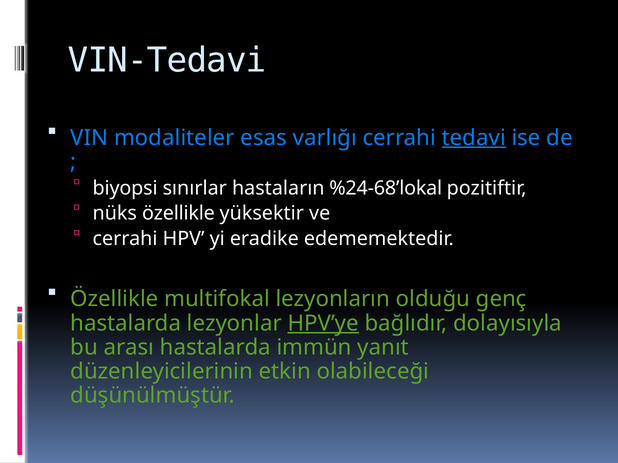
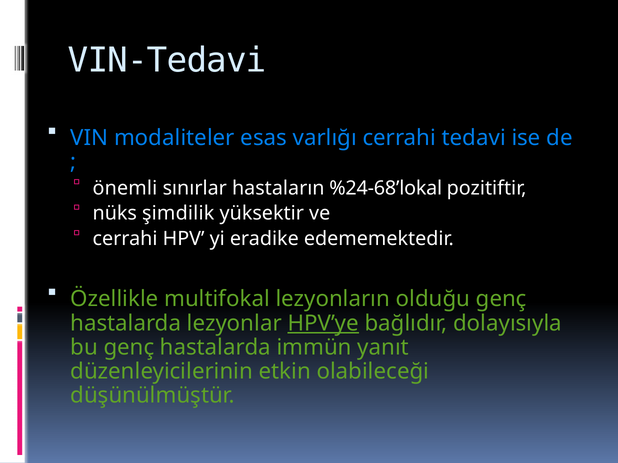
tedavi underline: present -> none
biyopsi: biyopsi -> önemli
nüks özellikle: özellikle -> şimdilik
bu arası: arası -> genç
